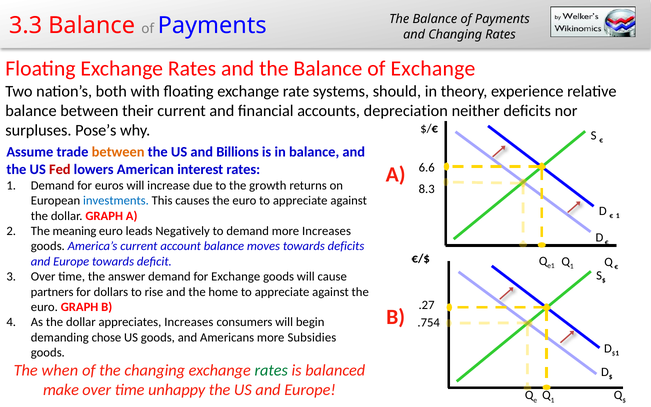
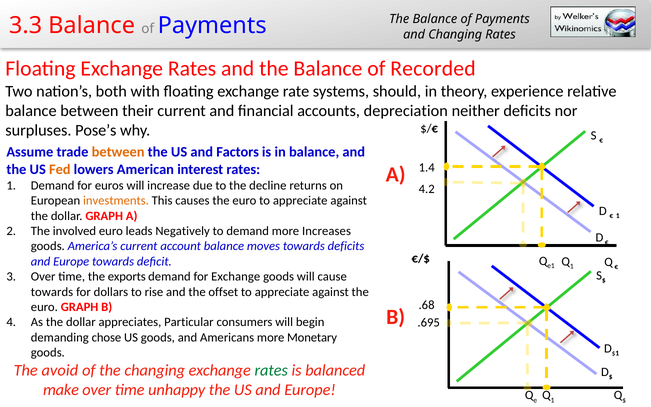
of Exchange: Exchange -> Recorded
Billions: Billions -> Factors
6.6: 6.6 -> 1.4
Fed colour: red -> orange
growth: growth -> decline
8.3: 8.3 -> 4.2
investments colour: blue -> orange
meaning: meaning -> involved
answer: answer -> exports
partners at (52, 292): partners -> towards
home: home -> offset
.27: .27 -> .68
appreciates Increases: Increases -> Particular
.754: .754 -> .695
Subsidies: Subsidies -> Monetary
when: when -> avoid
